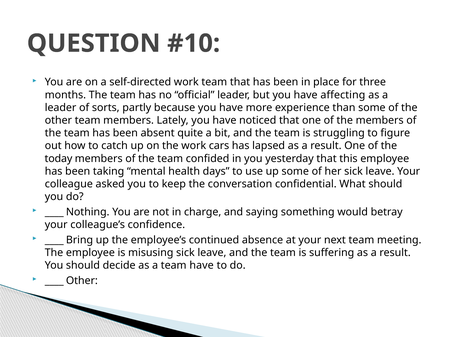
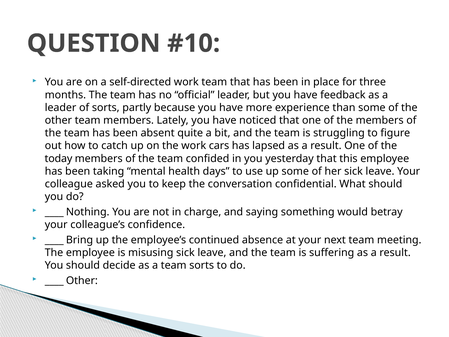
affecting: affecting -> feedback
team have: have -> sorts
